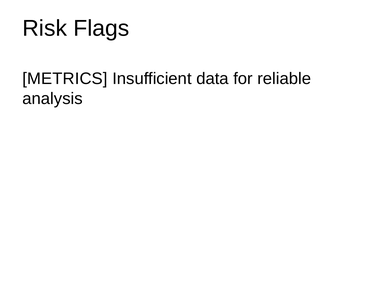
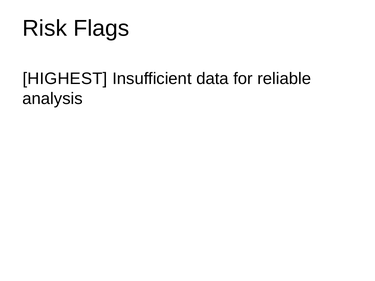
METRICS: METRICS -> HIGHEST
